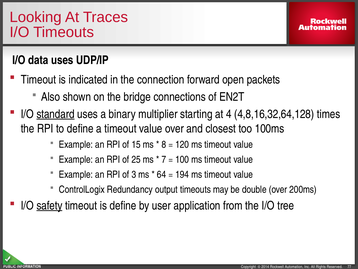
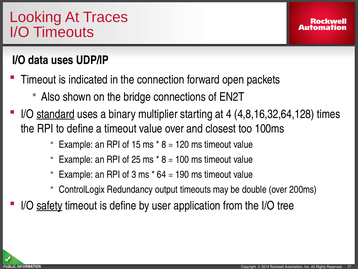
7 at (164, 159): 7 -> 8
194: 194 -> 190
